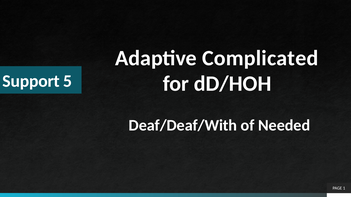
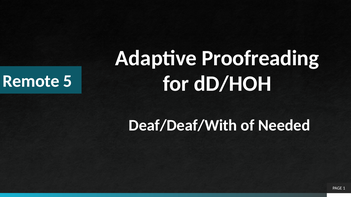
Complicated: Complicated -> Proofreading
Support: Support -> Remote
